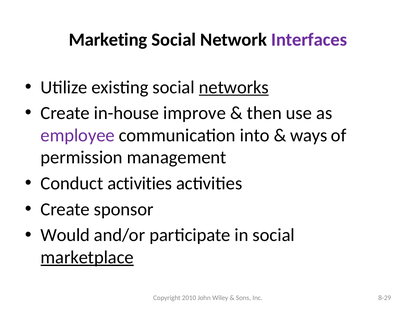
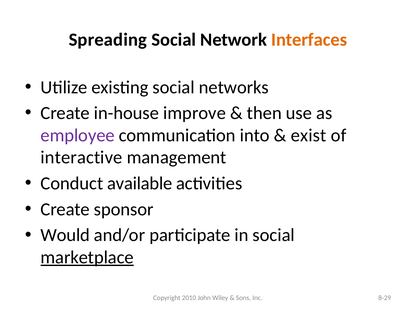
Marketing: Marketing -> Spreading
Interfaces colour: purple -> orange
networks underline: present -> none
ways: ways -> exist
permission: permission -> interactive
Conduct activities: activities -> available
